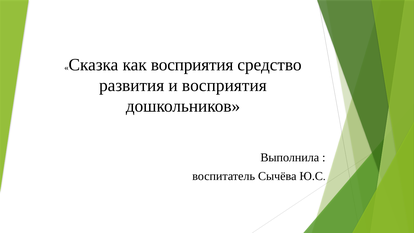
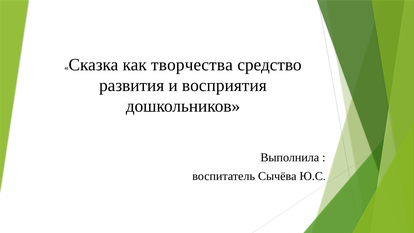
как восприятия: восприятия -> творчества
